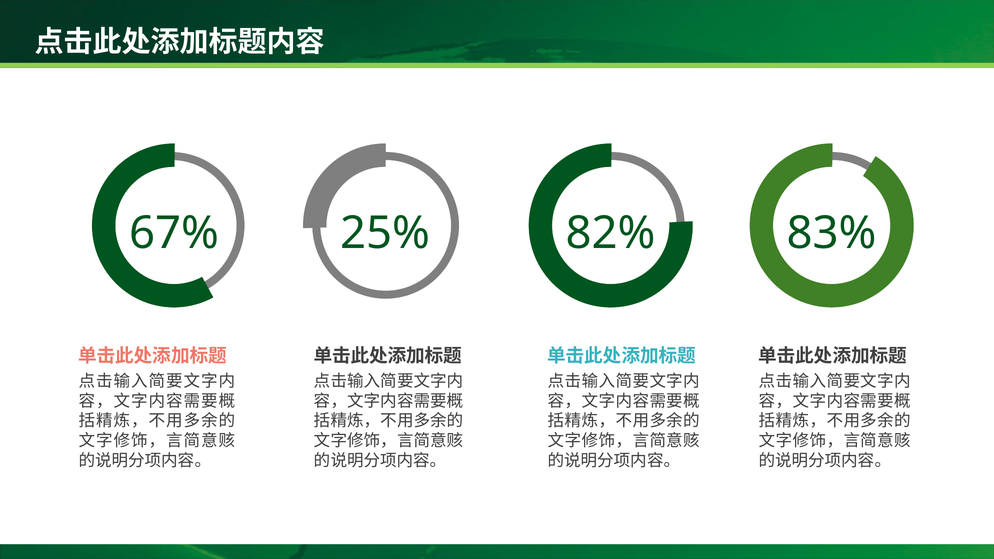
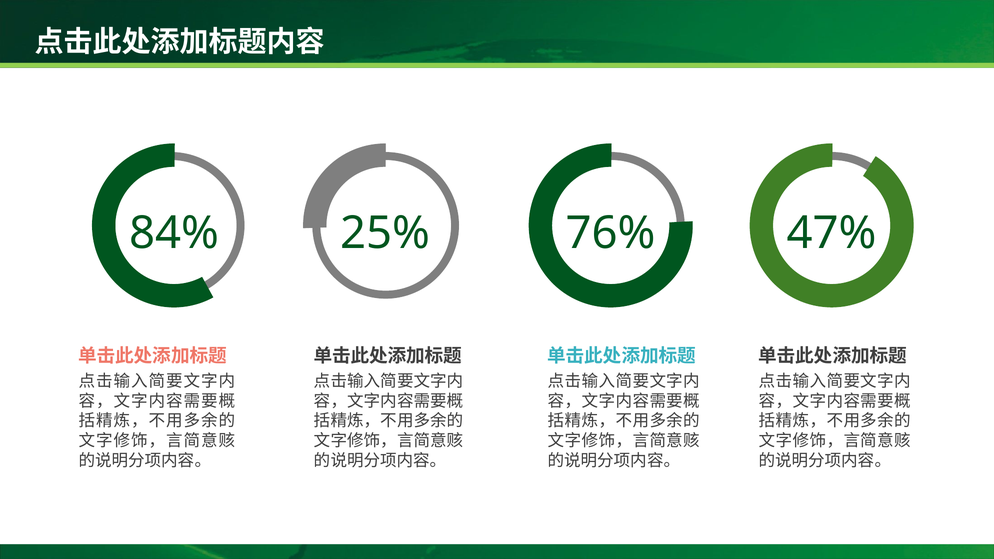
67%: 67% -> 84%
82%: 82% -> 76%
83%: 83% -> 47%
